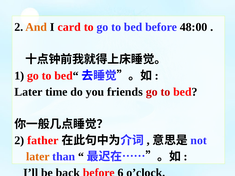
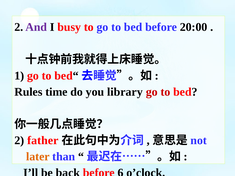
And colour: orange -> purple
card: card -> busy
48:00: 48:00 -> 20:00
Later at (28, 92): Later -> Rules
friends: friends -> library
